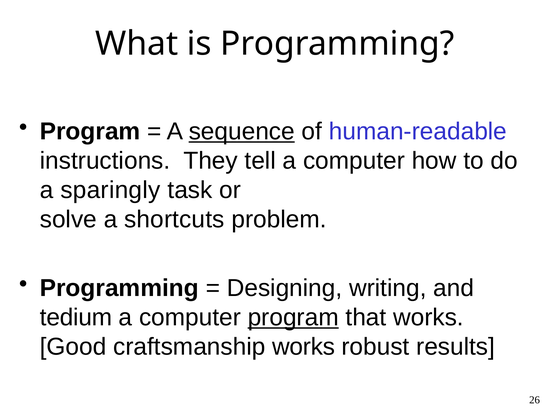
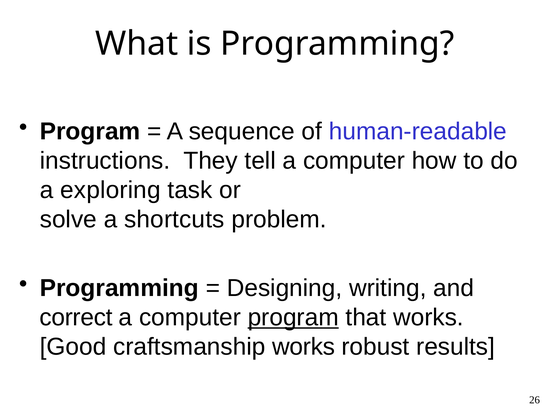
sequence underline: present -> none
sparingly: sparingly -> exploring
tedium: tedium -> correct
